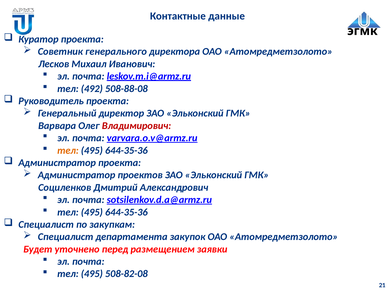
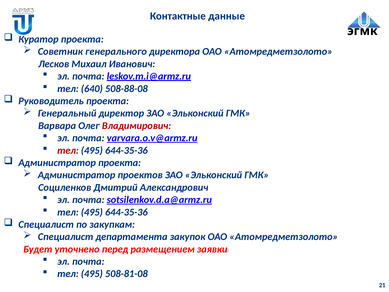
492: 492 -> 640
тел at (68, 150) colour: orange -> red
508-82-08: 508-82-08 -> 508-81-08
